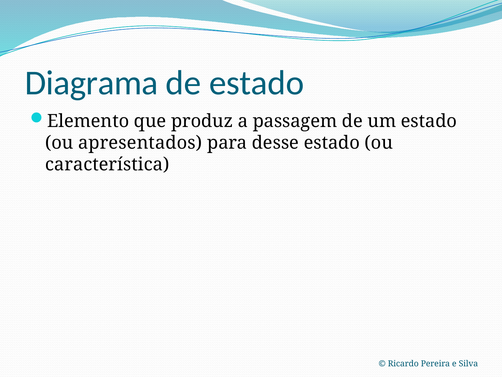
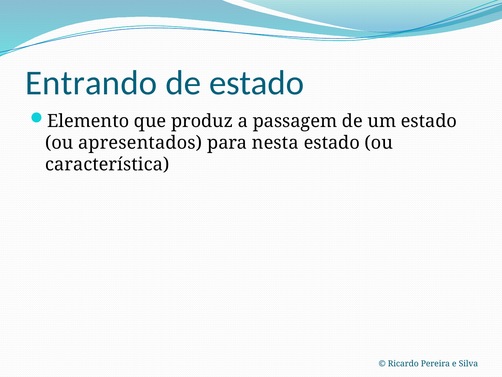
Diagrama: Diagrama -> Entrando
desse: desse -> nesta
